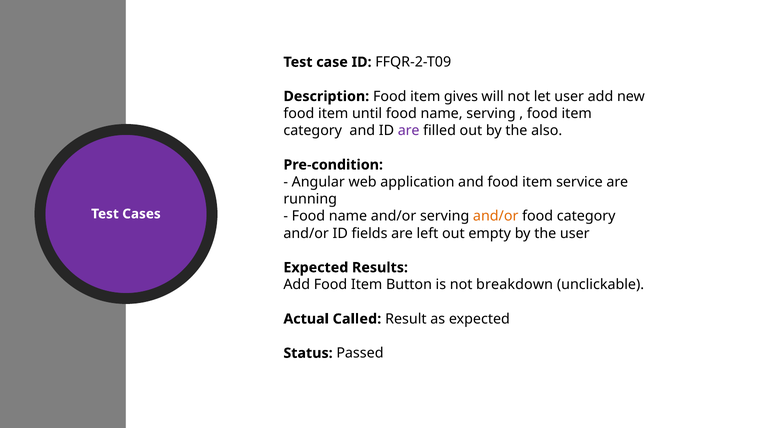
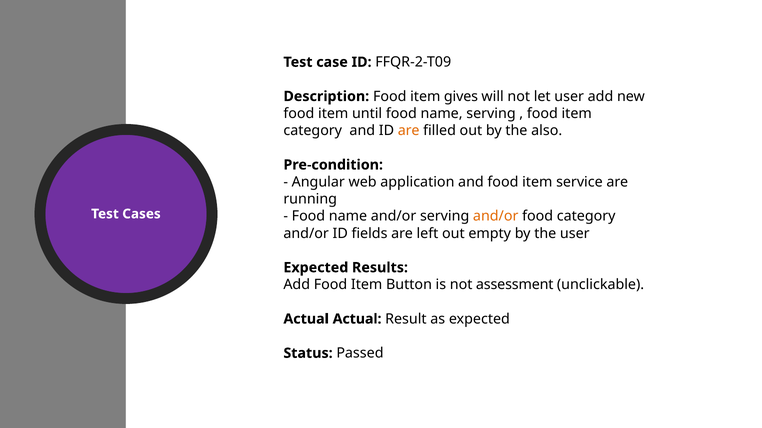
are at (409, 131) colour: purple -> orange
breakdown: breakdown -> assessment
Actual Called: Called -> Actual
